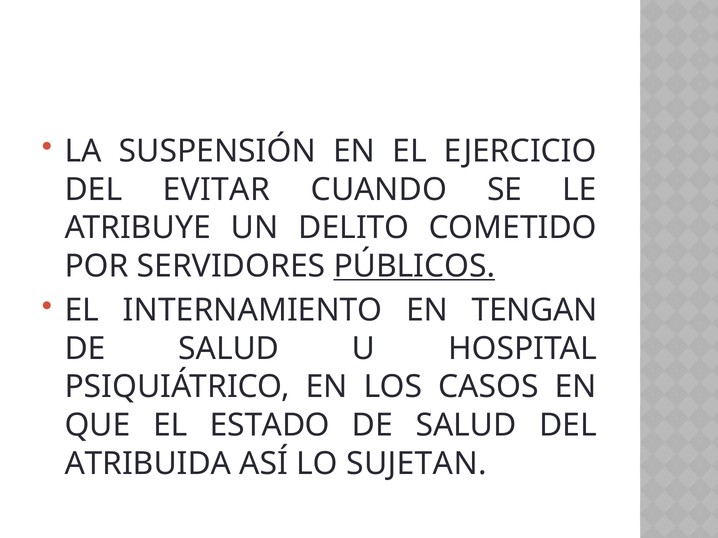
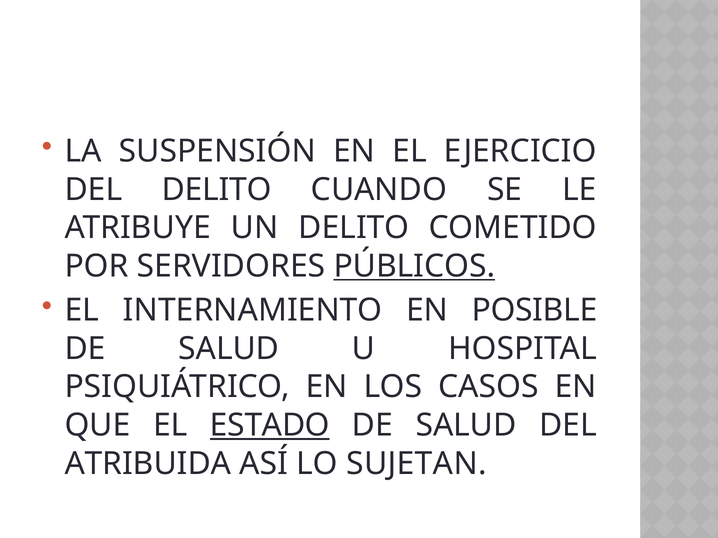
DEL EVITAR: EVITAR -> DELITO
TENGAN: TENGAN -> POSIBLE
ESTADO underline: none -> present
